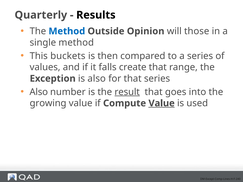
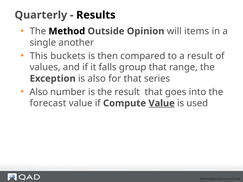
Method at (67, 31) colour: blue -> black
those: those -> items
single method: method -> another
a series: series -> result
create: create -> group
result at (127, 92) underline: present -> none
growing: growing -> forecast
